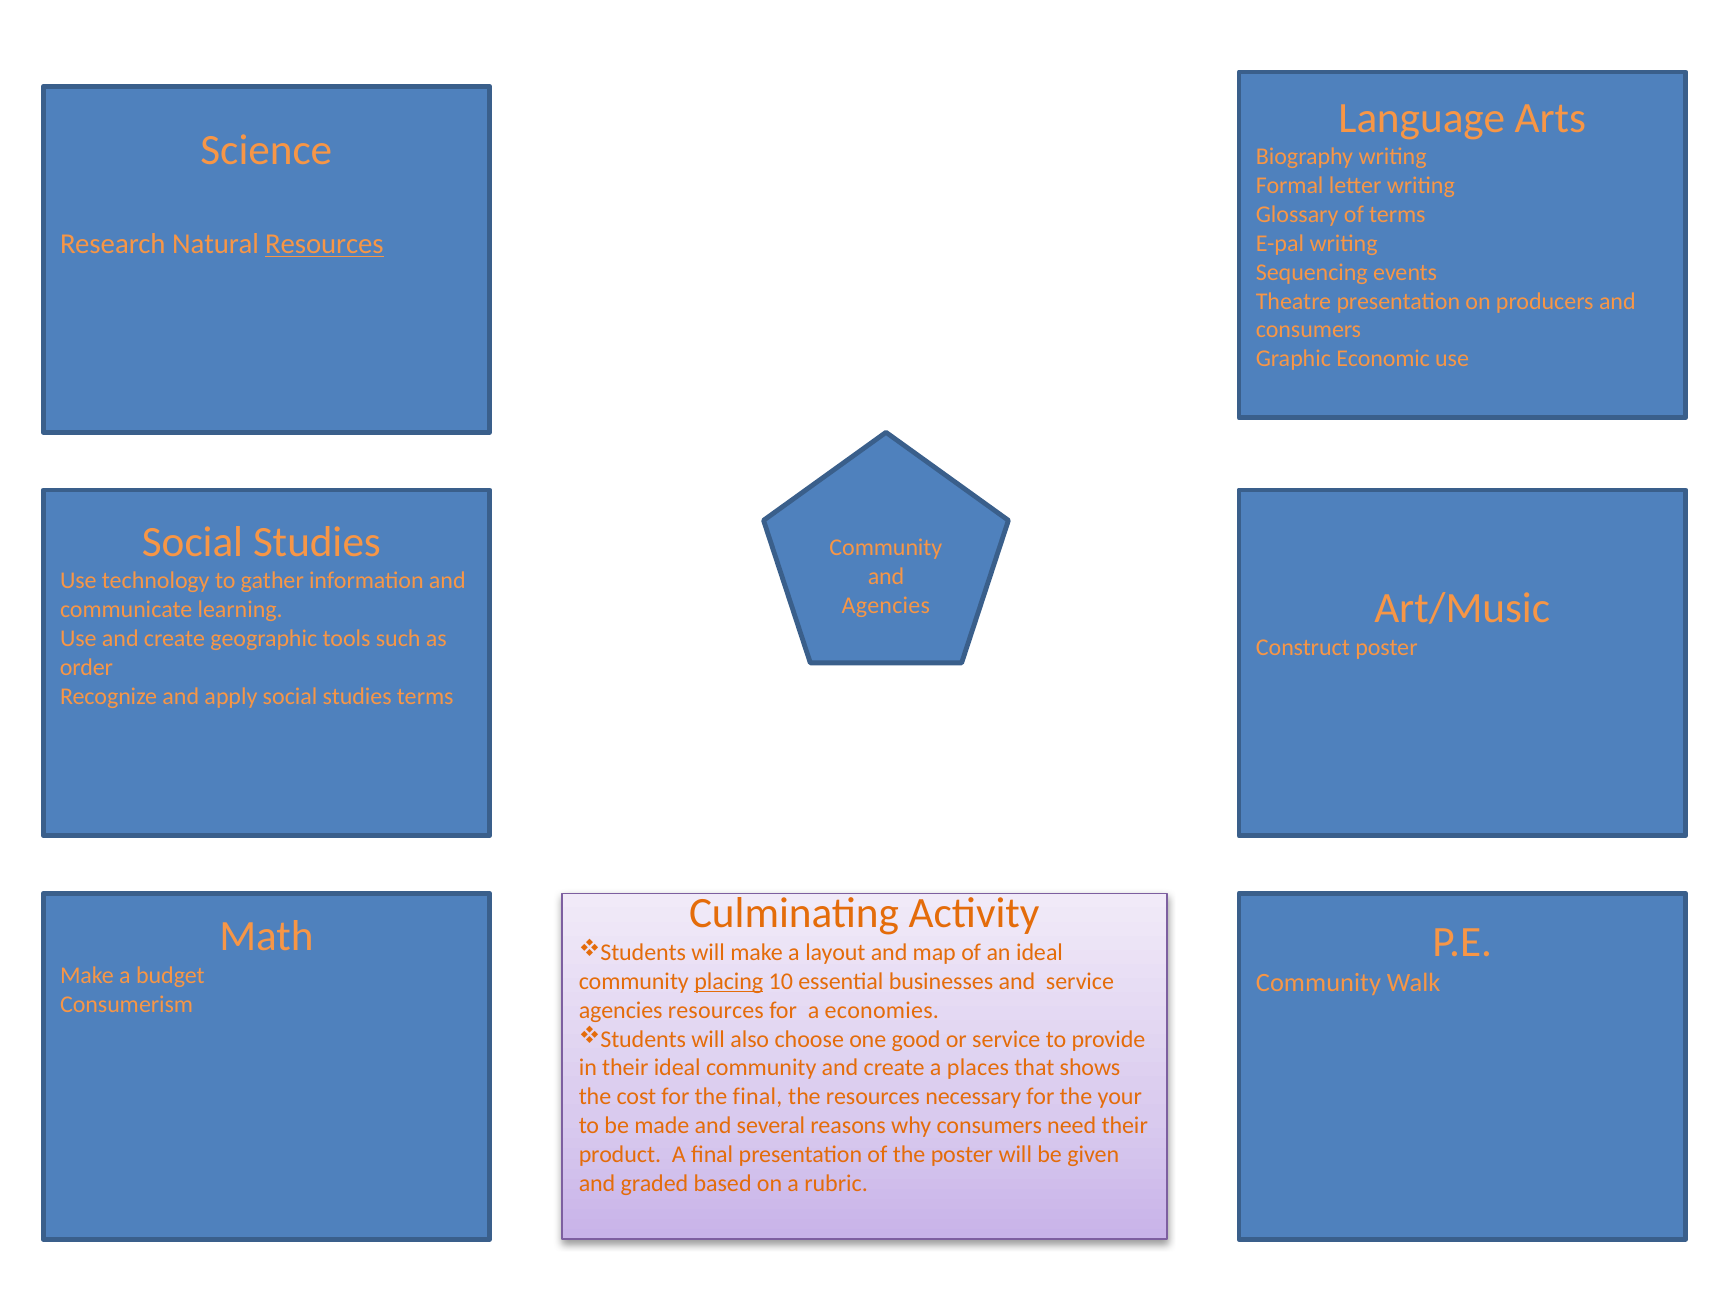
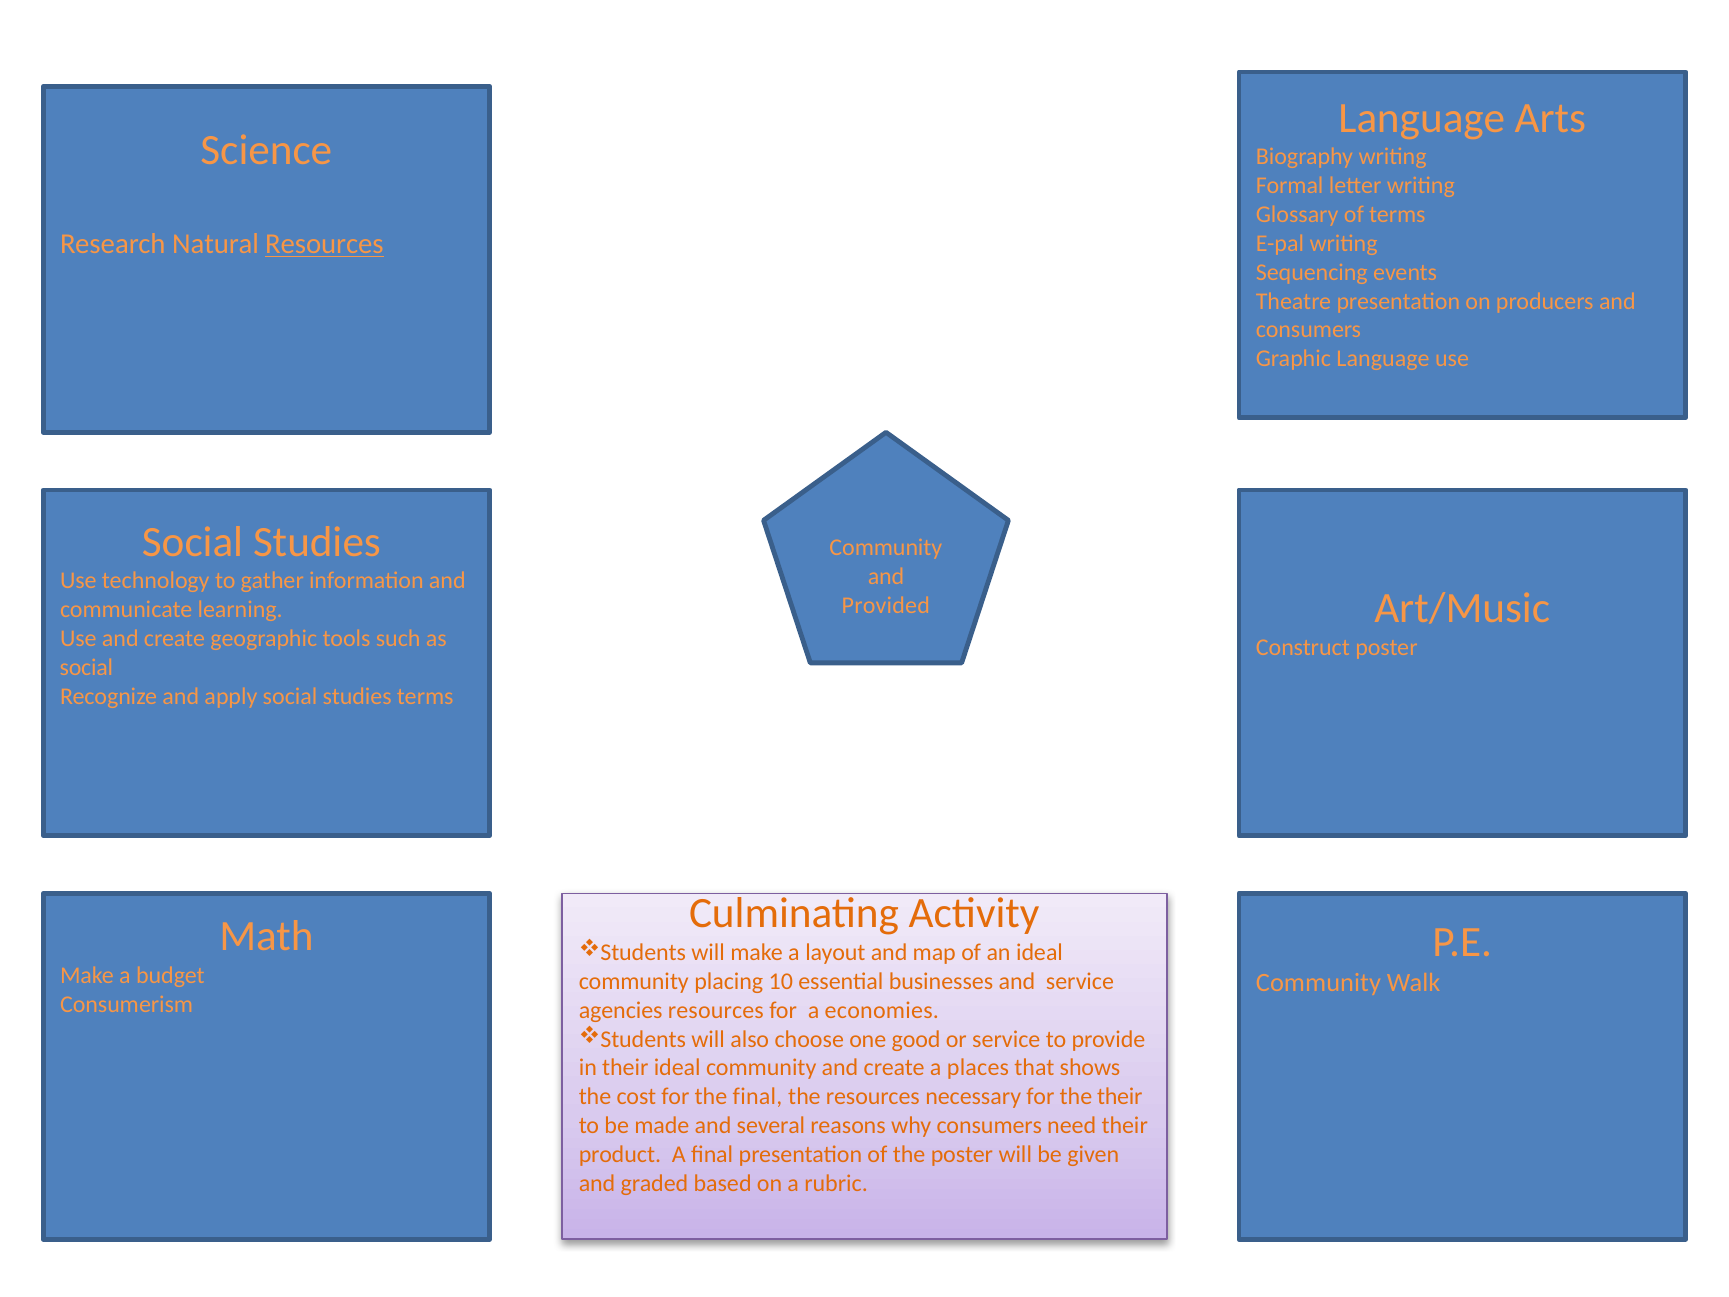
Graphic Economic: Economic -> Language
Agencies at (886, 605): Agencies -> Provided
order at (86, 667): order -> social
placing underline: present -> none
the your: your -> their
